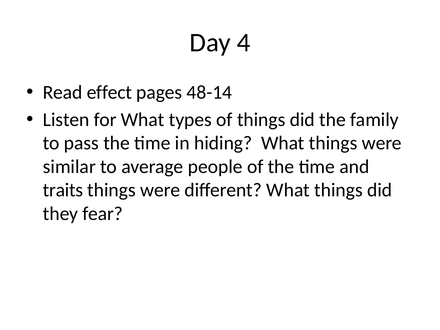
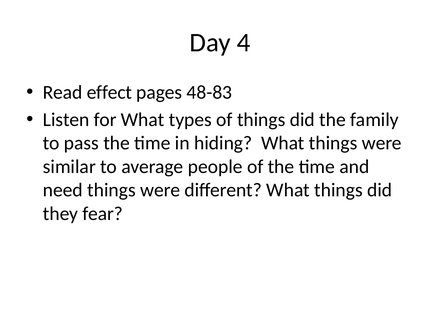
48-14: 48-14 -> 48-83
traits: traits -> need
